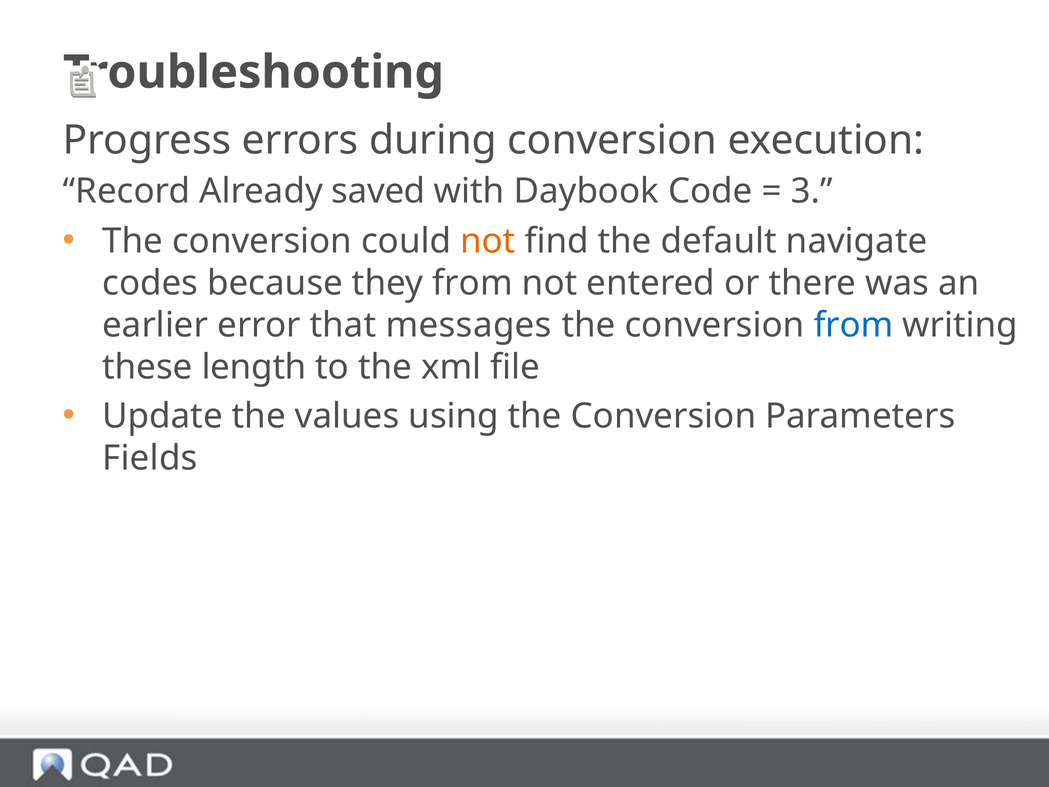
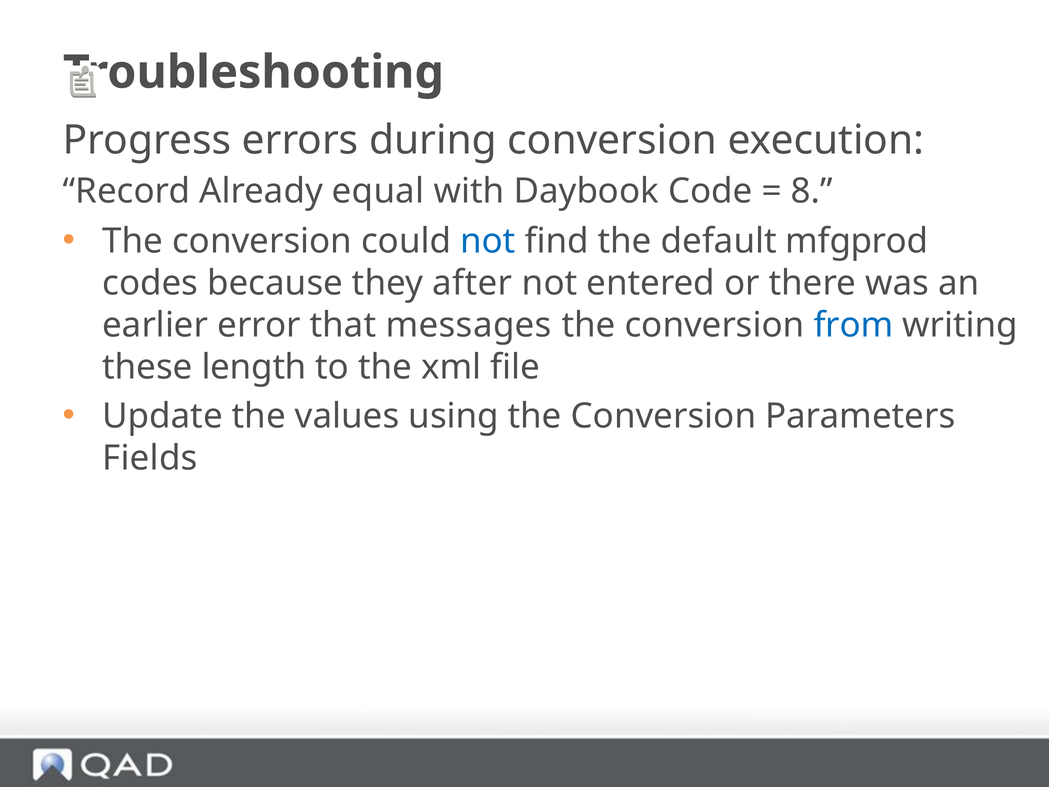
saved: saved -> equal
3: 3 -> 8
not at (488, 241) colour: orange -> blue
navigate: navigate -> mfgprod
they from: from -> after
